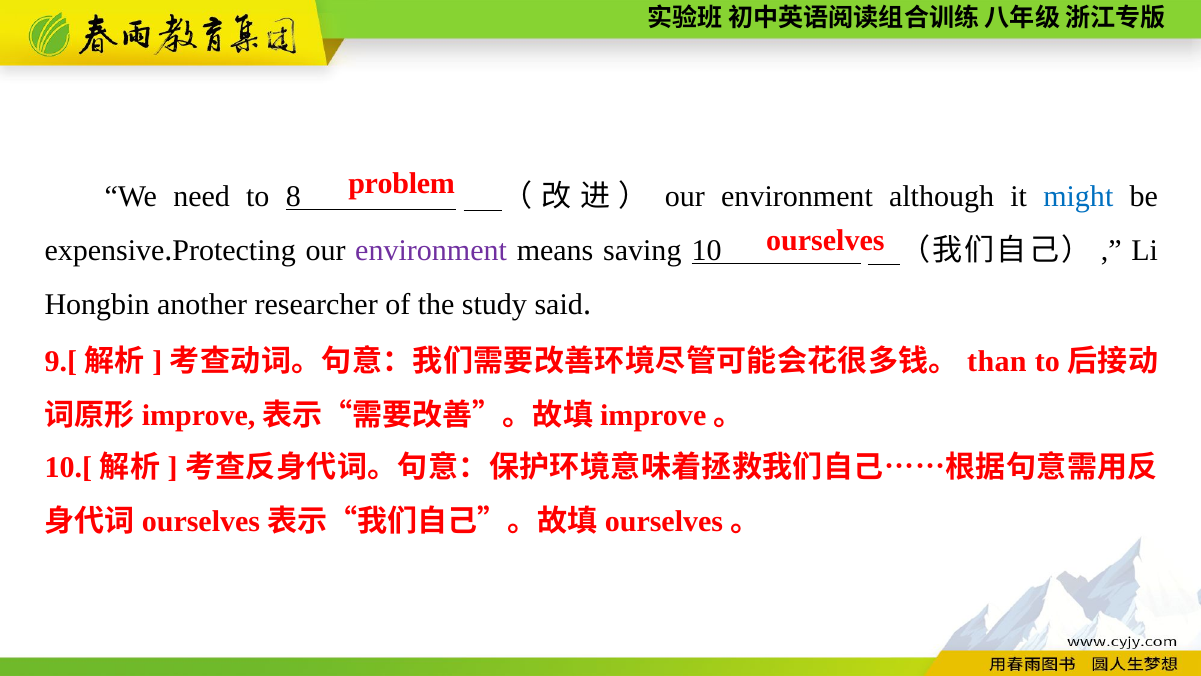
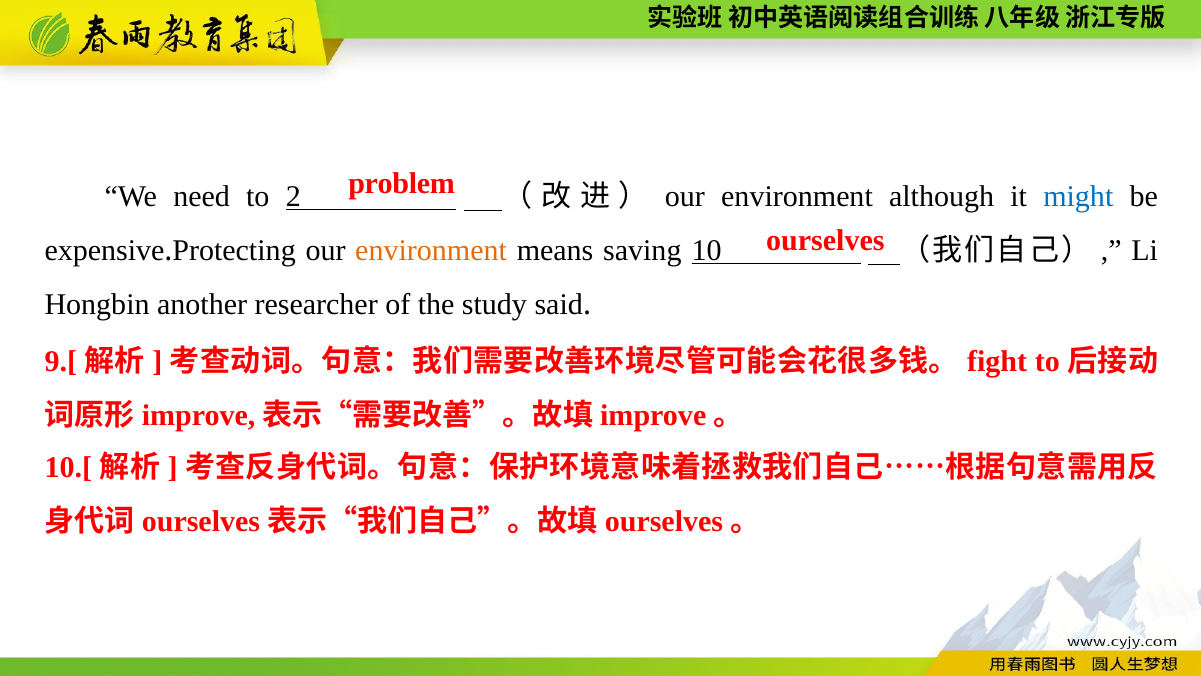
8: 8 -> 2
environment at (431, 250) colour: purple -> orange
than: than -> fight
